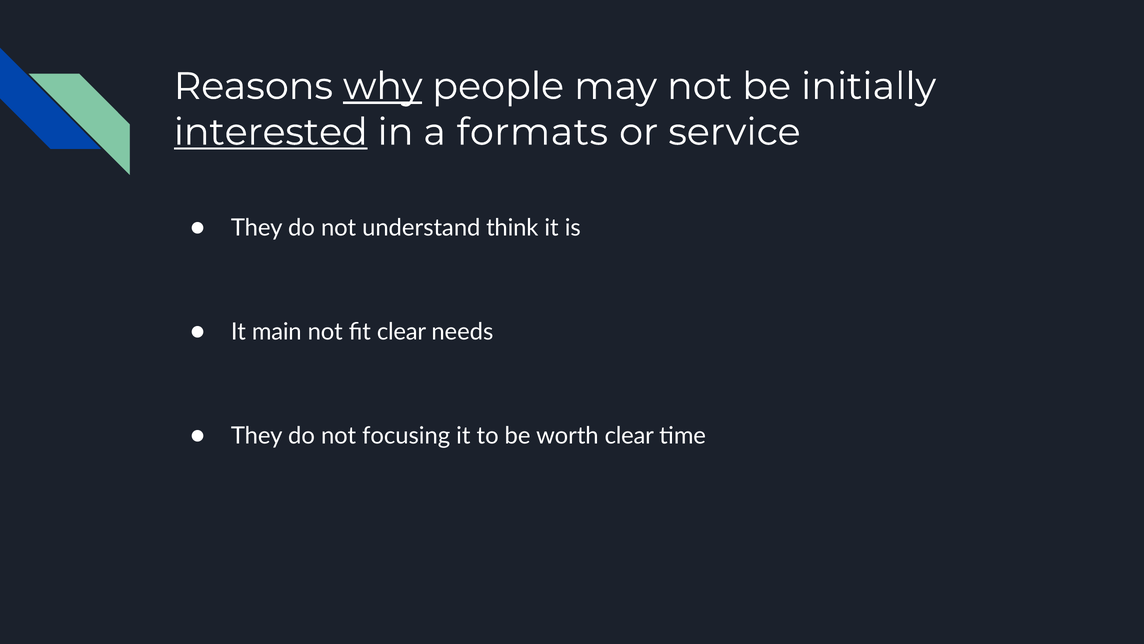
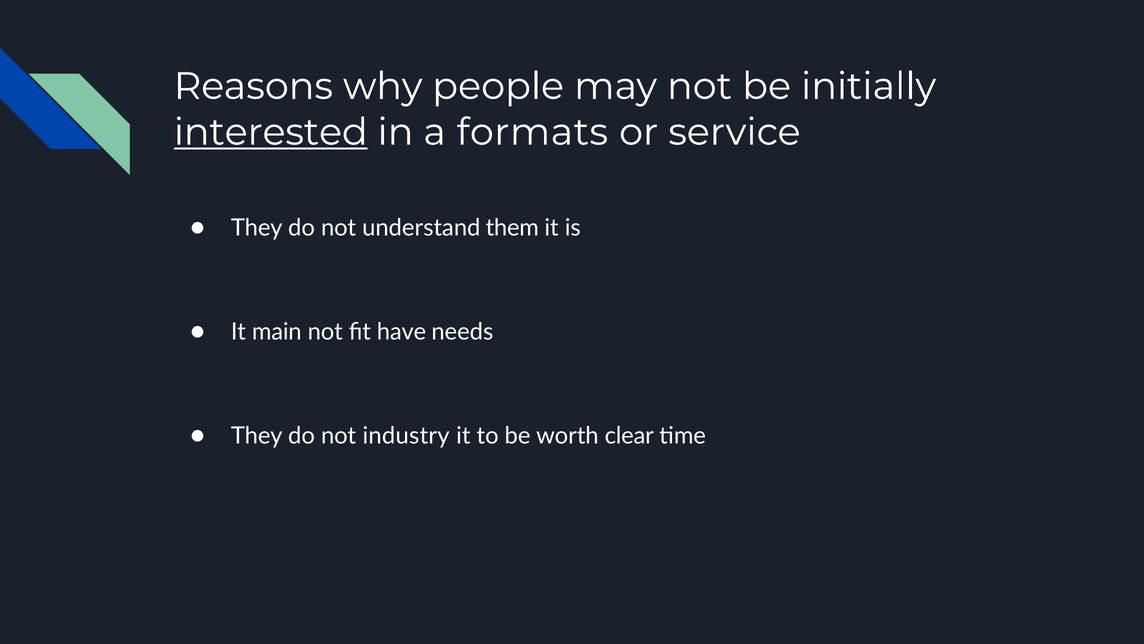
why underline: present -> none
think: think -> them
fit clear: clear -> have
focusing: focusing -> industry
